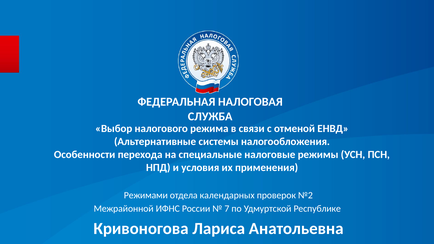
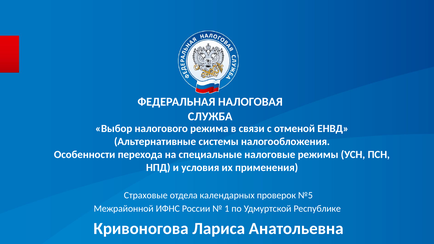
Режимами: Режимами -> Страховые
№2: №2 -> №5
7: 7 -> 1
